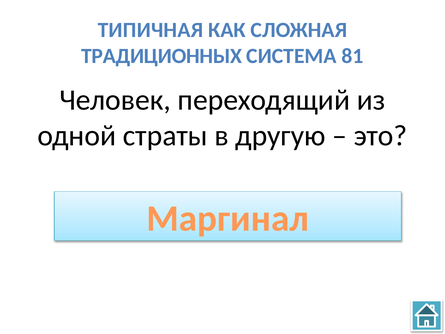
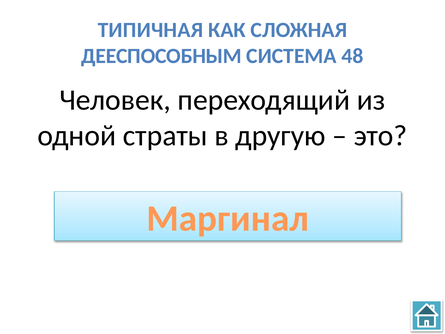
ТРАДИЦИОННЫХ: ТРАДИЦИОННЫХ -> ДЕЕСПОСОБНЫМ
81: 81 -> 48
